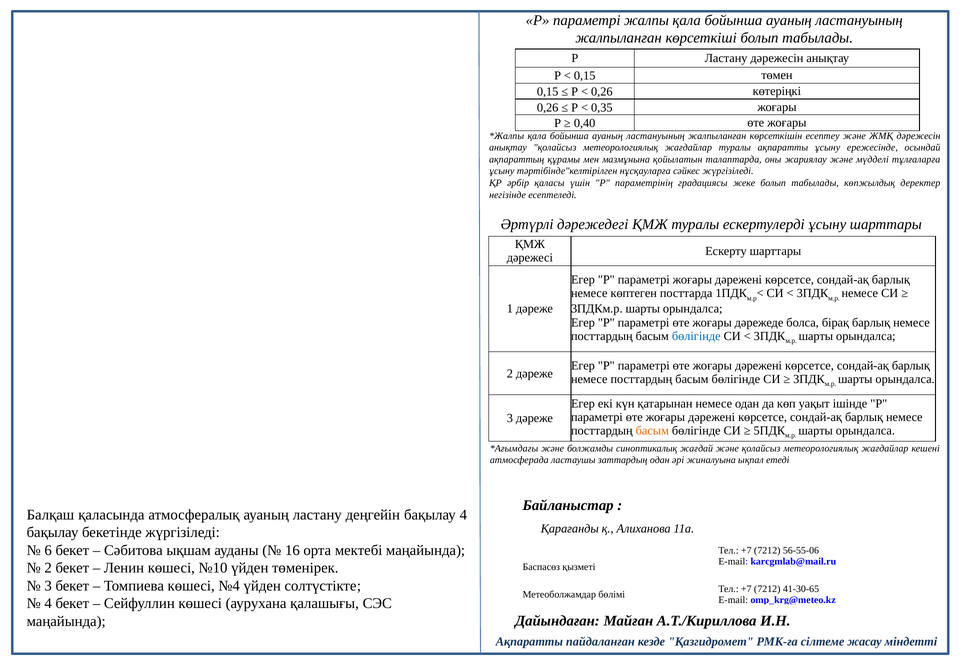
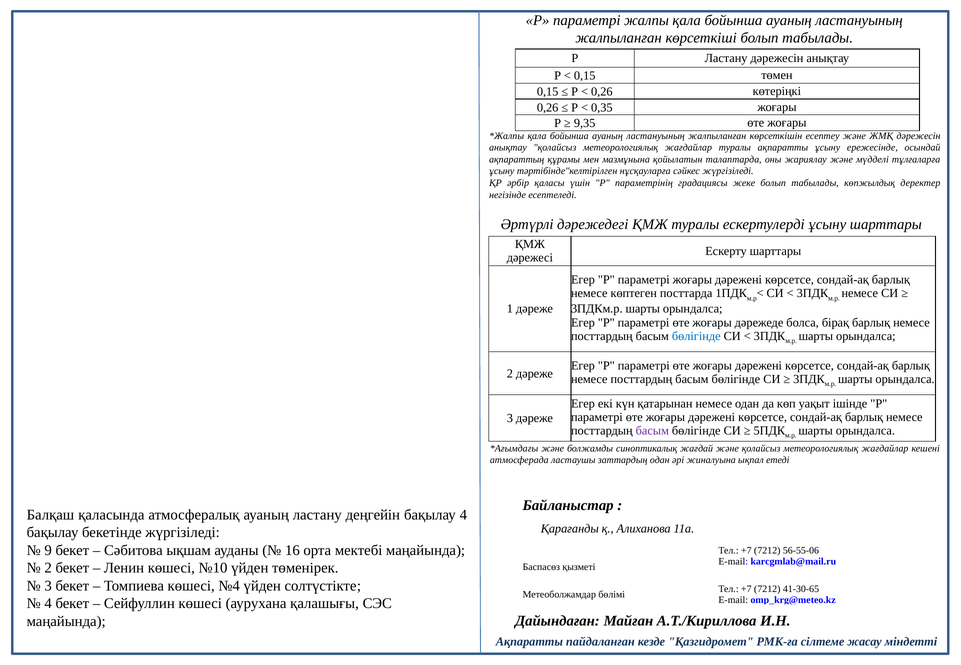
0,40: 0,40 -> 9,35
басым at (652, 431) colour: orange -> purple
6: 6 -> 9
